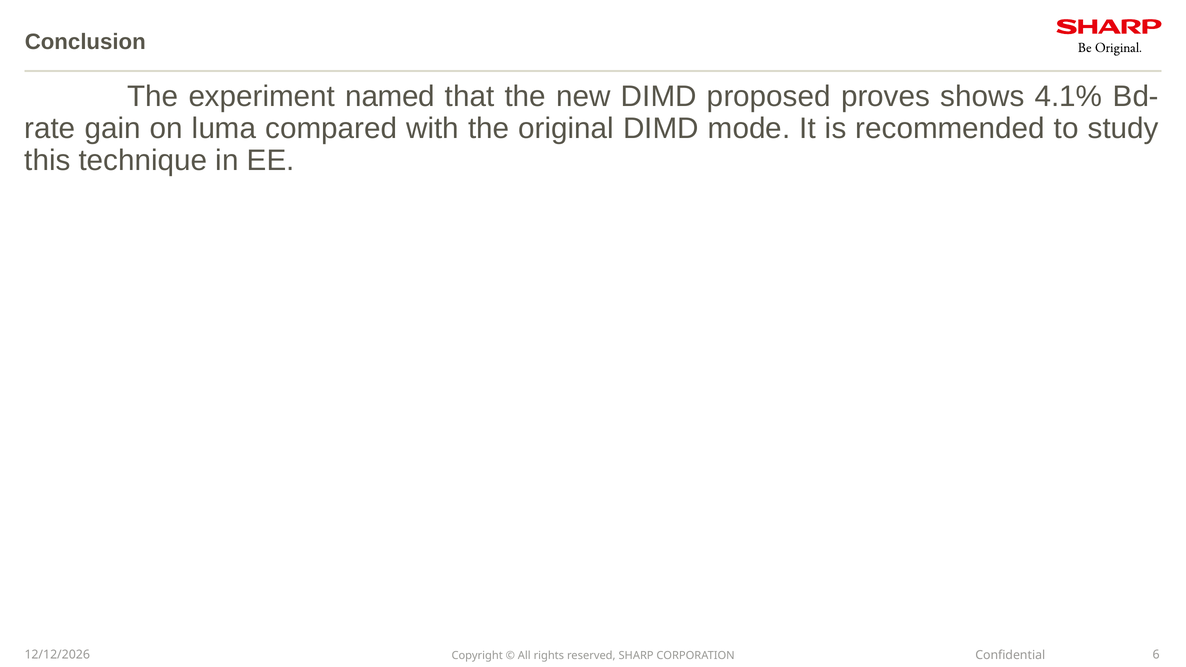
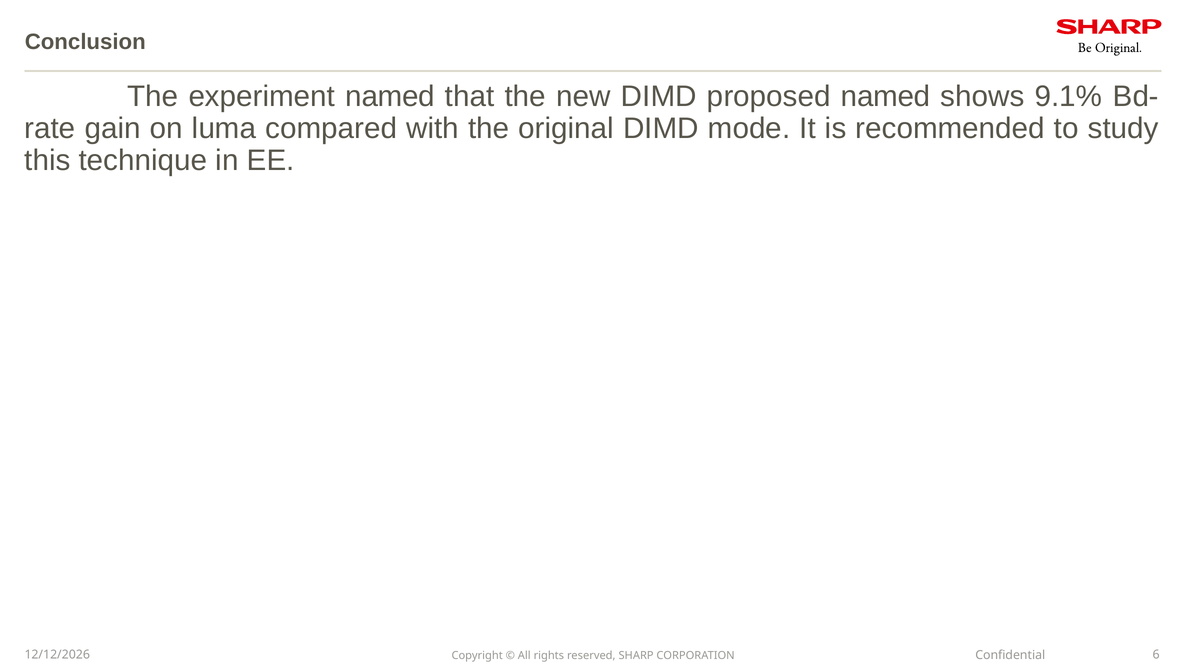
proposed proves: proves -> named
4.1%: 4.1% -> 9.1%
